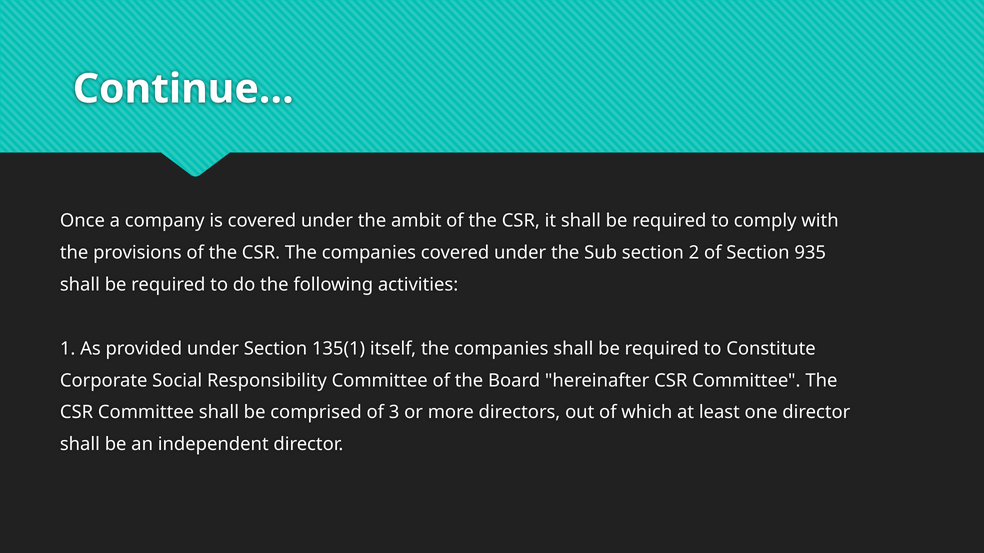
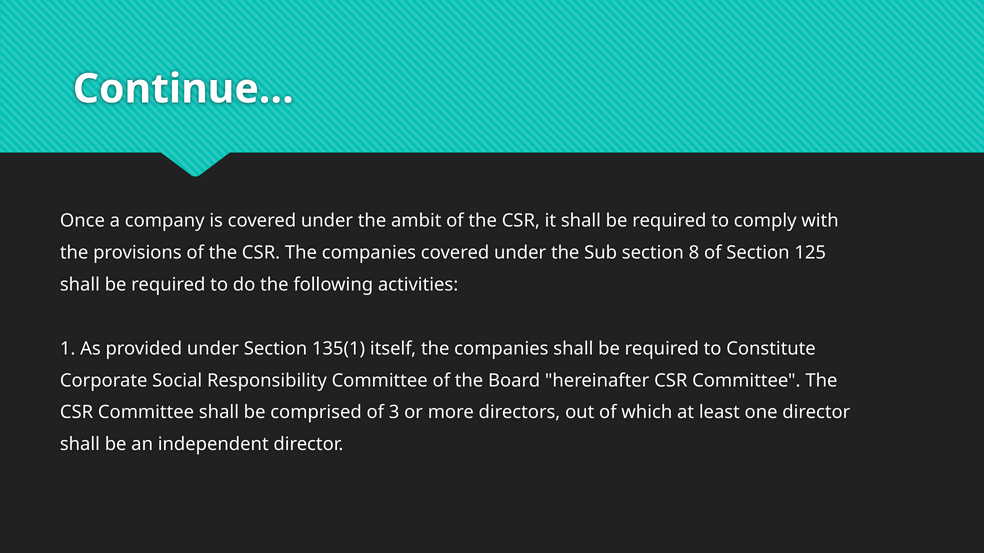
2: 2 -> 8
935: 935 -> 125
